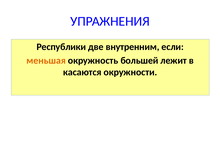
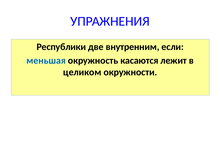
меньшая colour: orange -> blue
большей: большей -> касаются
касаются: касаются -> целиком
